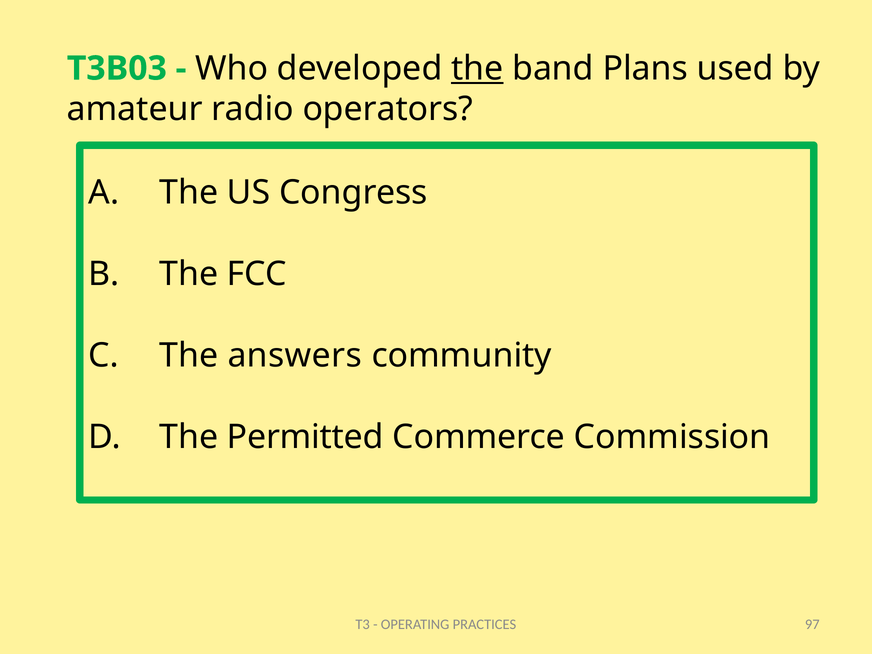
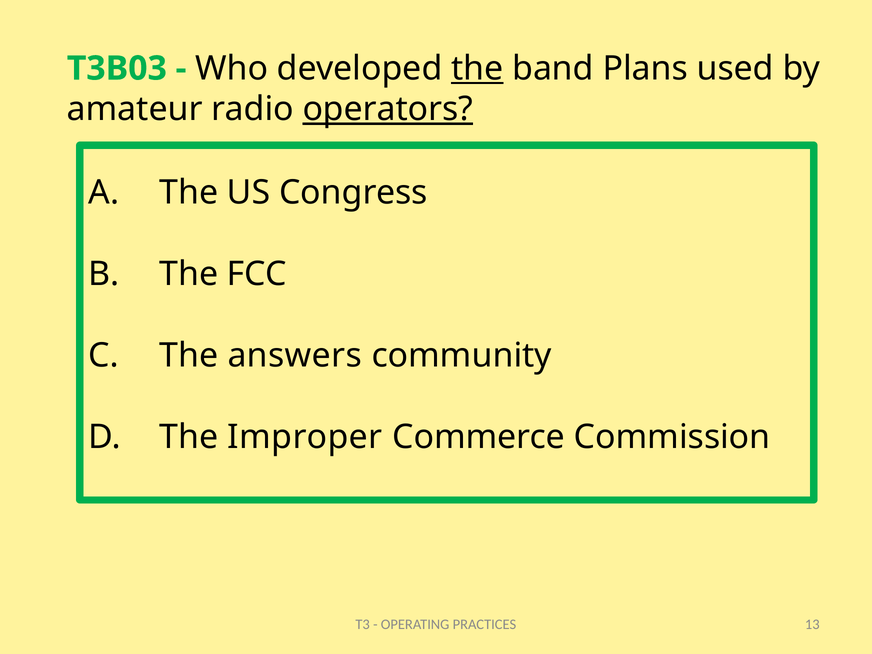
operators underline: none -> present
Permitted: Permitted -> Improper
97: 97 -> 13
